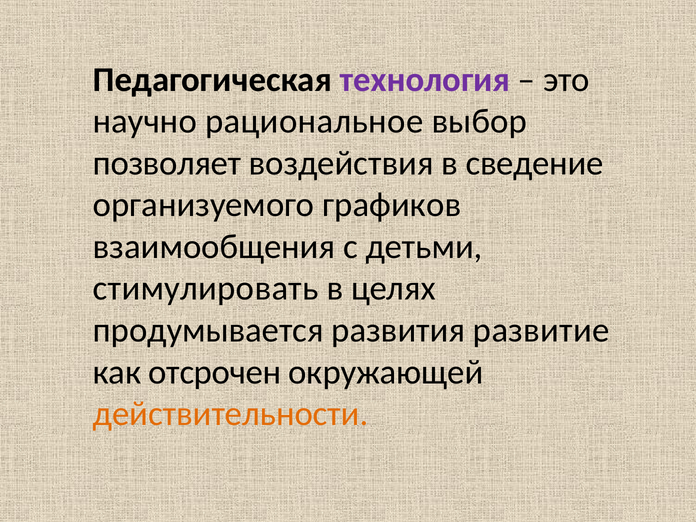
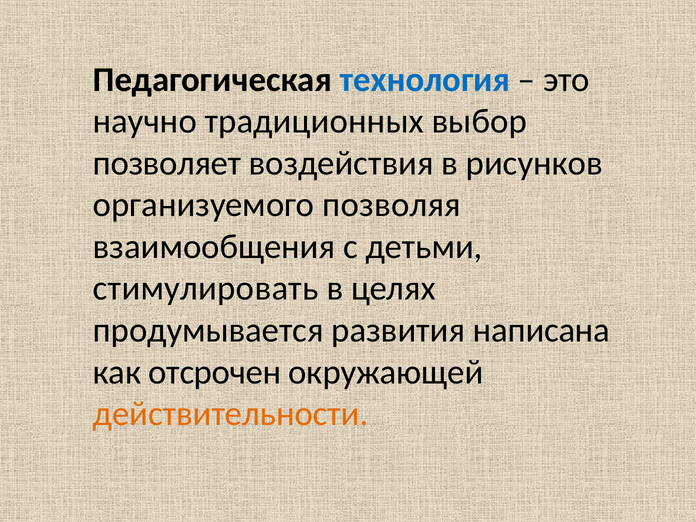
технология colour: purple -> blue
рациональное: рациональное -> традиционных
сведение: сведение -> рисунков
графиков: графиков -> позволяя
развитие: развитие -> написана
